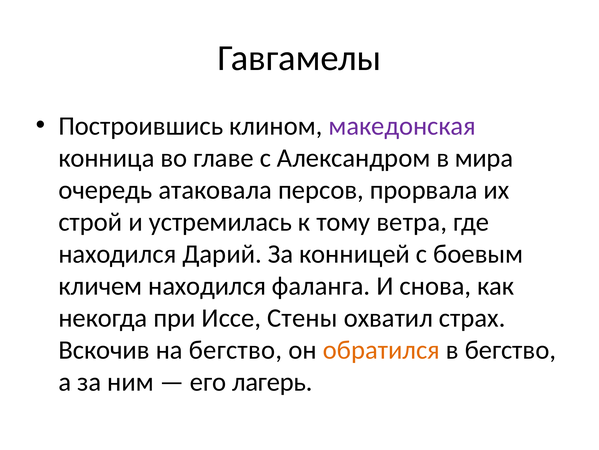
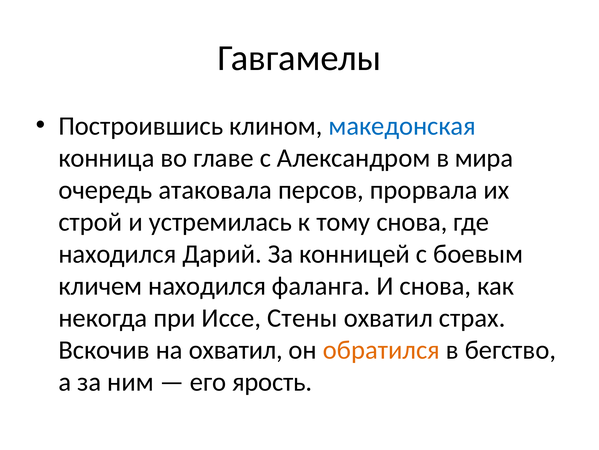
македонская colour: purple -> blue
тому ветра: ветра -> снова
на бегство: бегство -> охватил
лагерь: лагерь -> ярость
